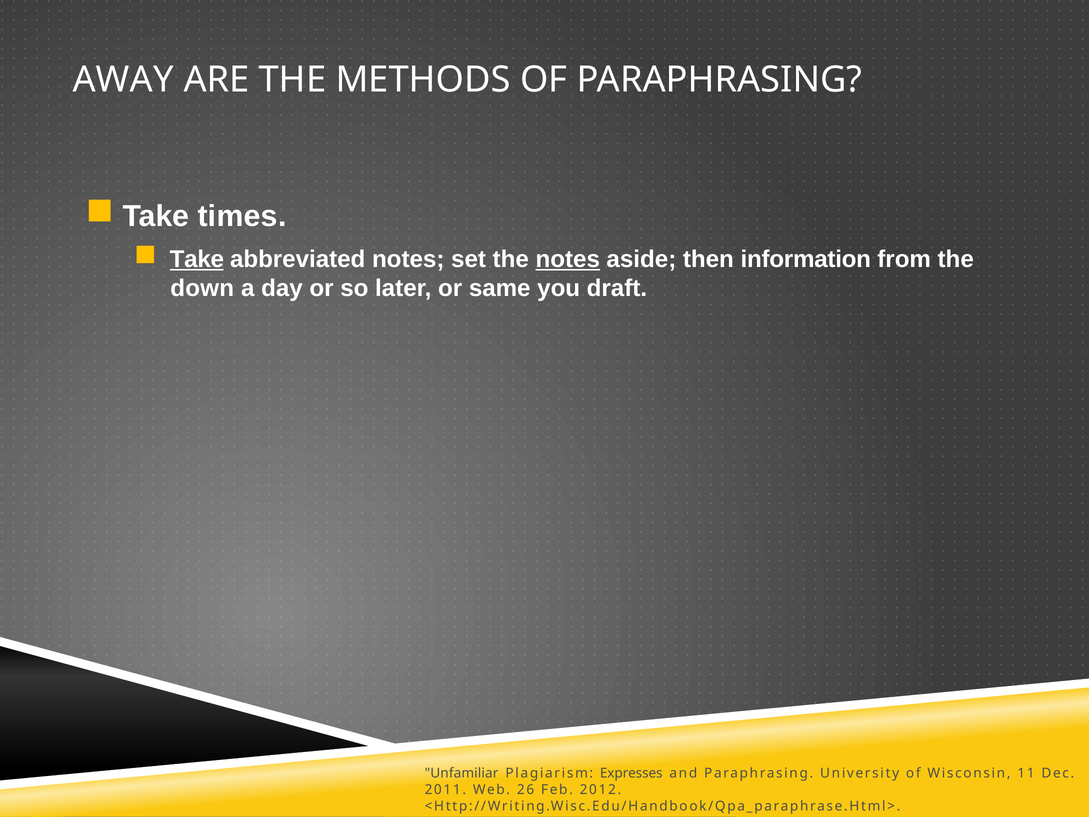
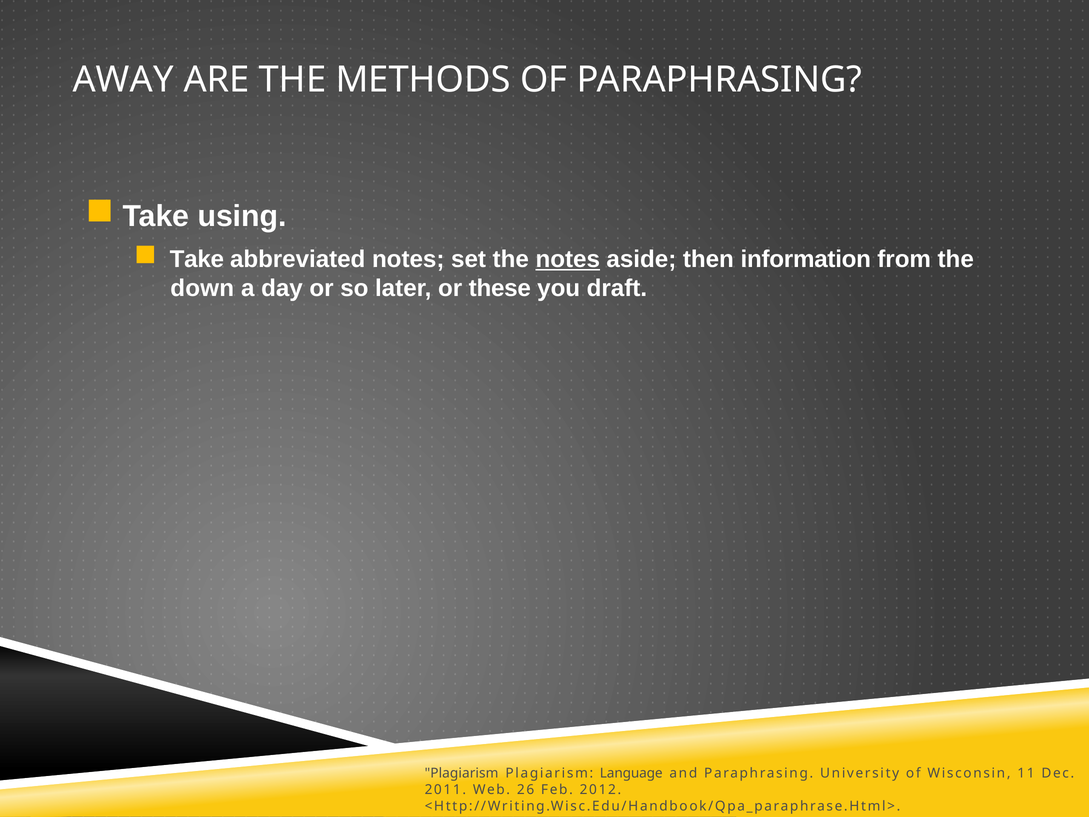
times: times -> using
Take at (197, 259) underline: present -> none
same: same -> these
Unfamiliar at (462, 773): Unfamiliar -> Plagiarism
Expresses: Expresses -> Language
